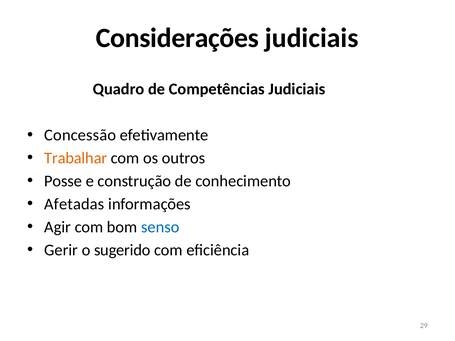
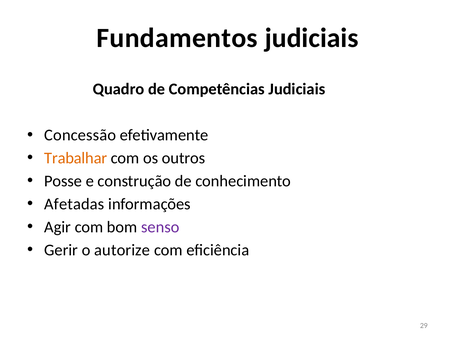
Considerações: Considerações -> Fundamentos
senso colour: blue -> purple
sugerido: sugerido -> autorize
